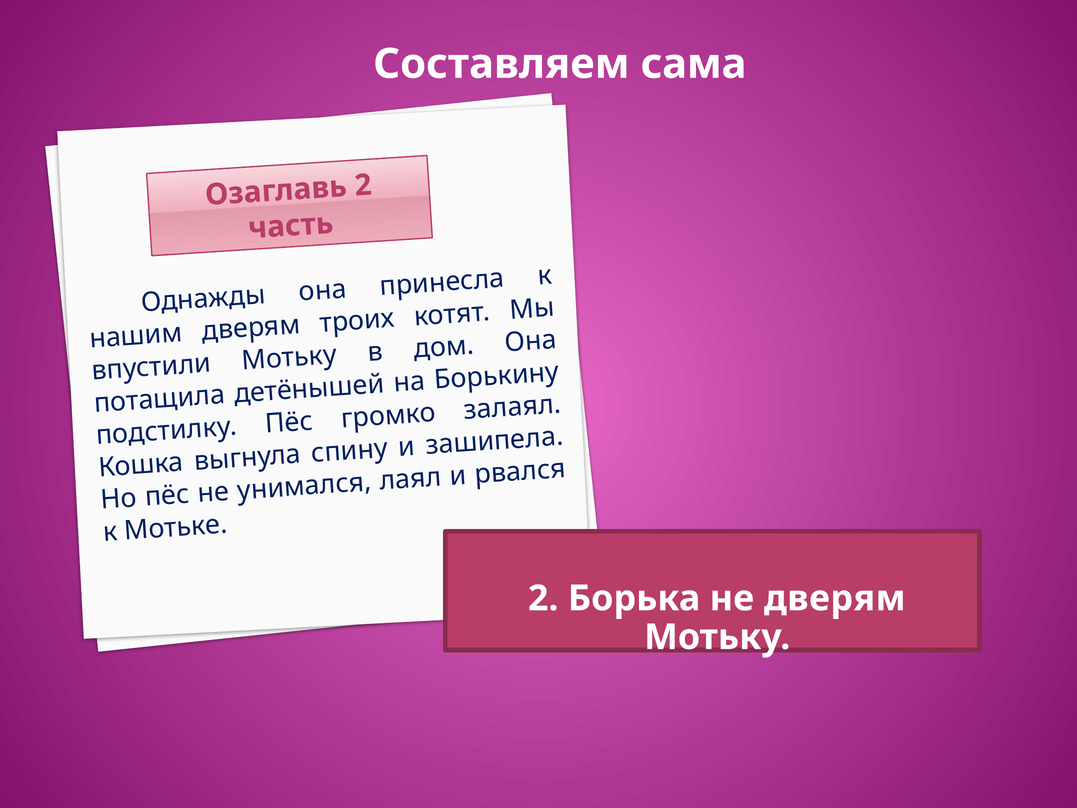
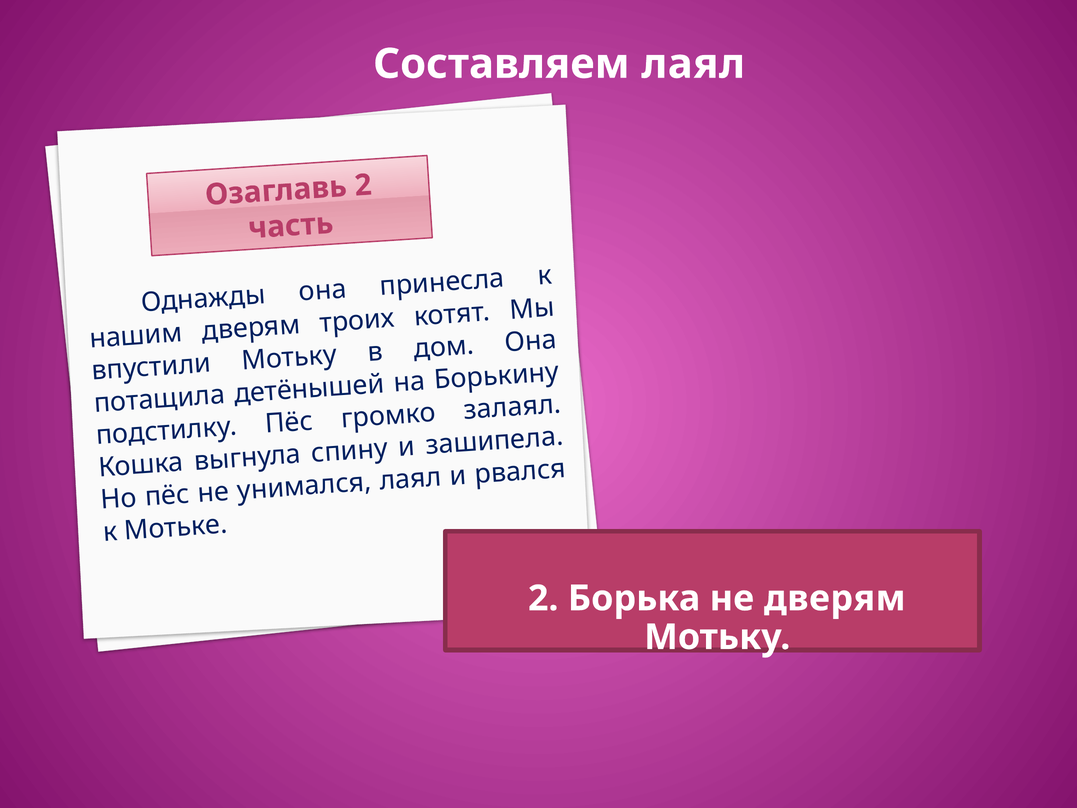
Составляем сама: сама -> лаял
